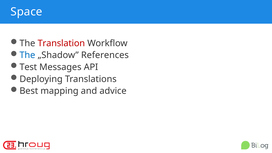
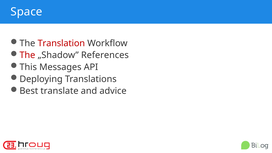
The at (27, 55) colour: blue -> red
Test: Test -> This
mapping: mapping -> translate
